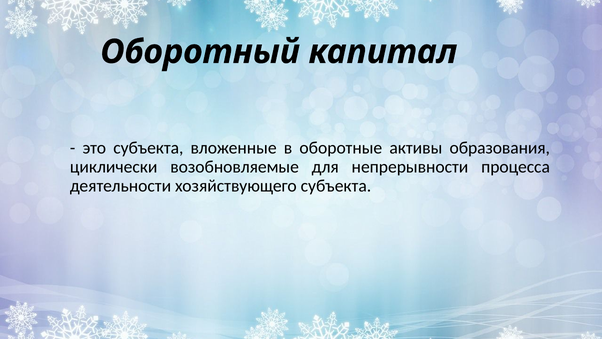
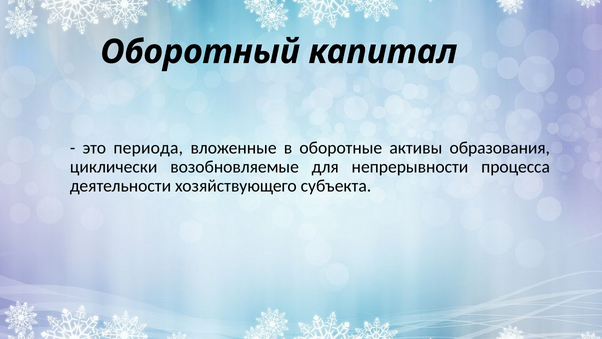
это субъекта: субъекта -> периода
